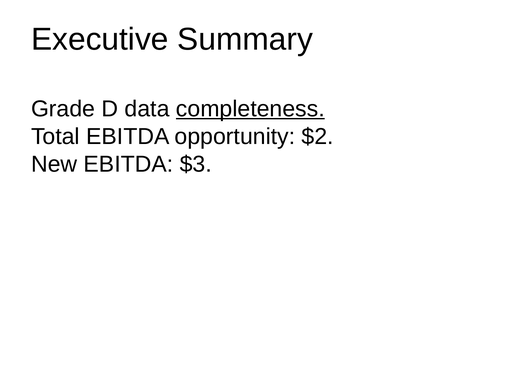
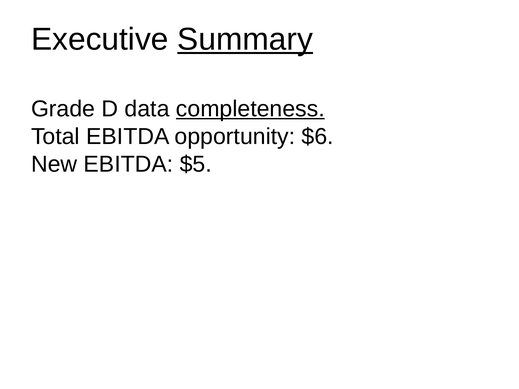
Summary underline: none -> present
$2: $2 -> $6
$3: $3 -> $5
